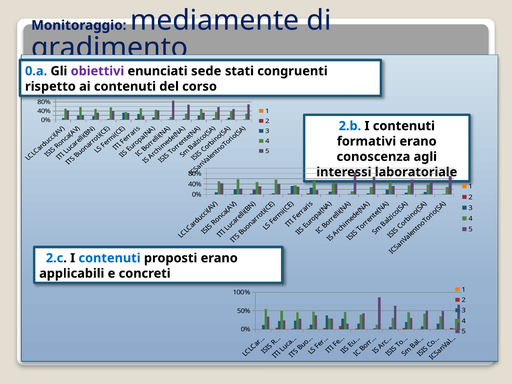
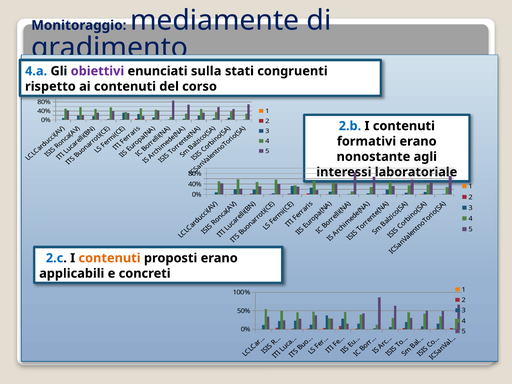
0.a: 0.a -> 4.a
sede: sede -> sulla
conoscenza: conoscenza -> nonostante
contenuti at (110, 258) colour: blue -> orange
